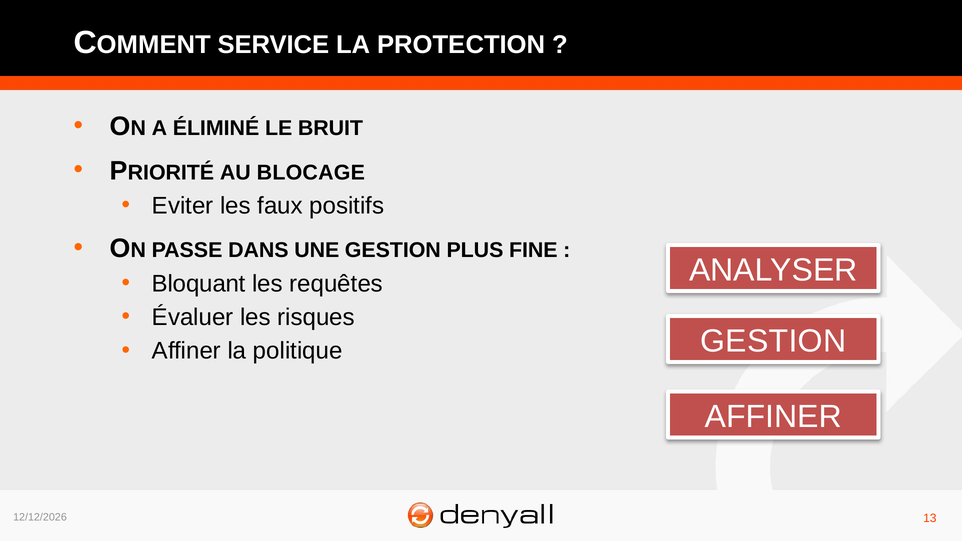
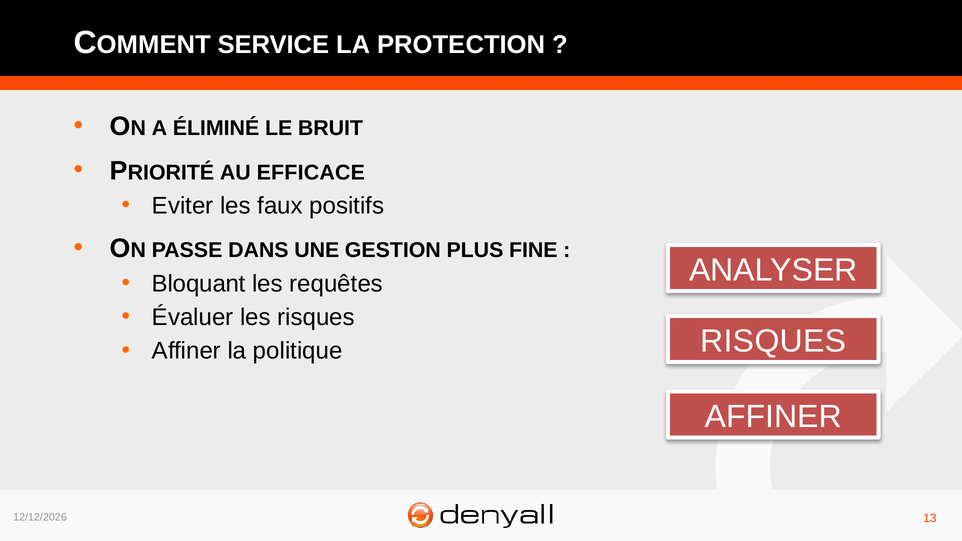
BLOCAGE: BLOCAGE -> EFFICACE
GESTION at (773, 341): GESTION -> RISQUES
